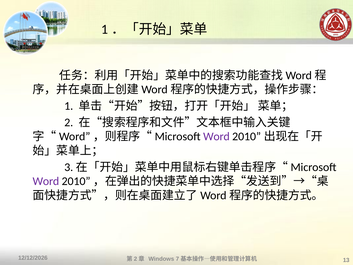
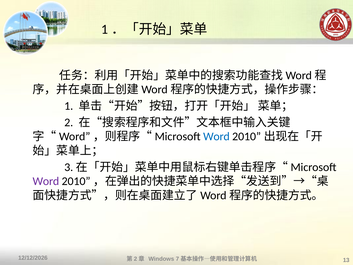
Word at (216, 136) colour: purple -> blue
